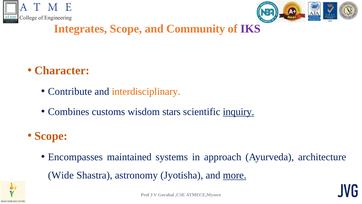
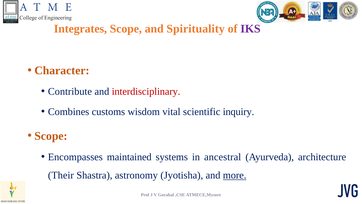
Community: Community -> Spirituality
interdisciplinary colour: orange -> red
stars: stars -> vital
inquiry underline: present -> none
approach: approach -> ancestral
Wide: Wide -> Their
